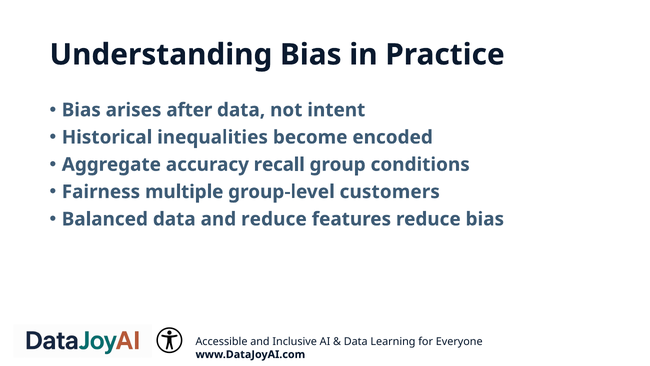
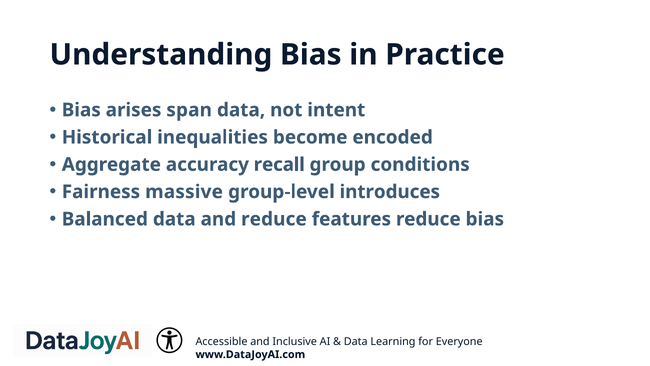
after: after -> span
multiple: multiple -> massive
customers: customers -> introduces
